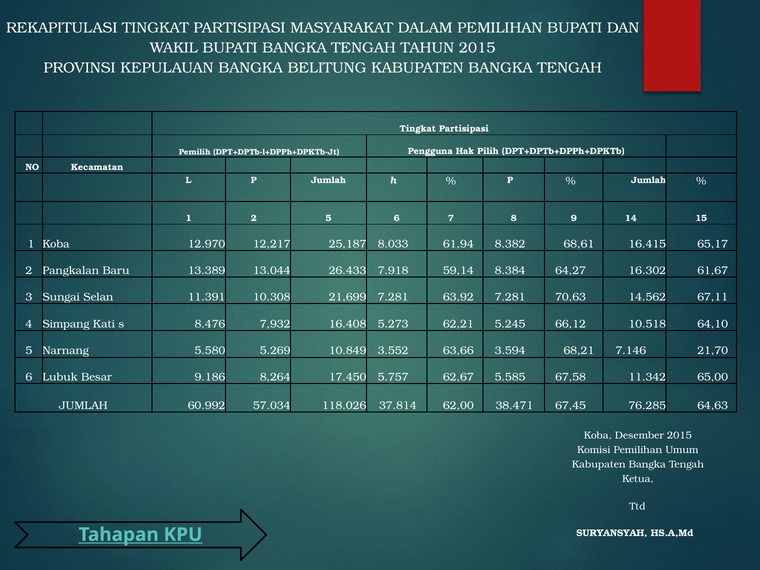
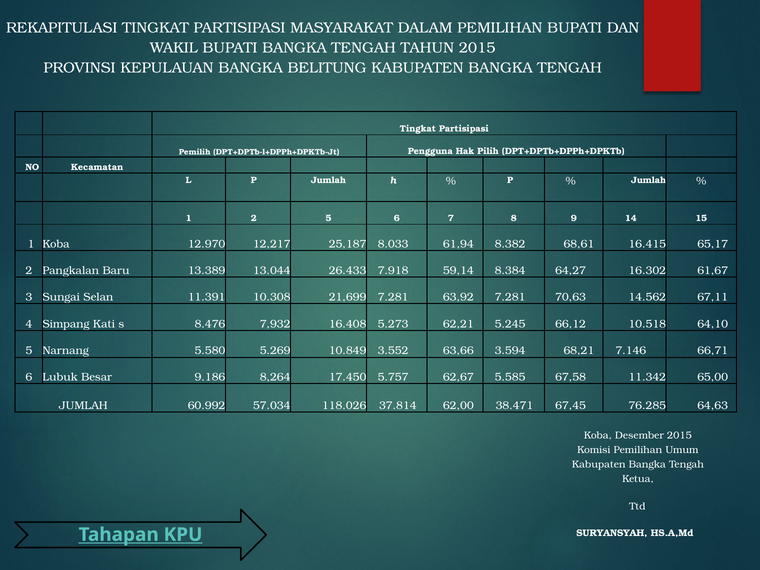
21,70: 21,70 -> 66,71
